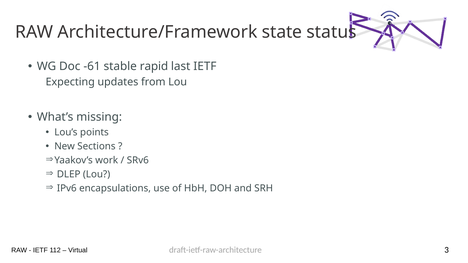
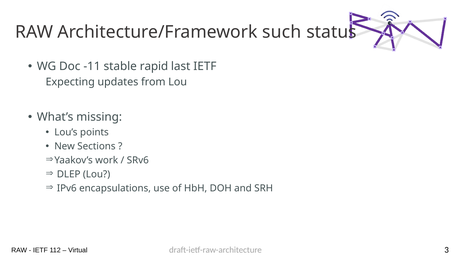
state: state -> such
-61: -61 -> -11
